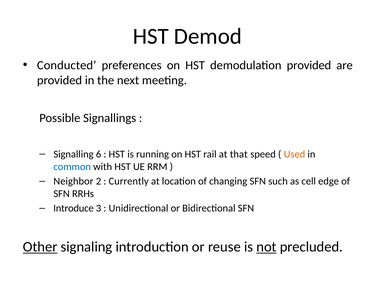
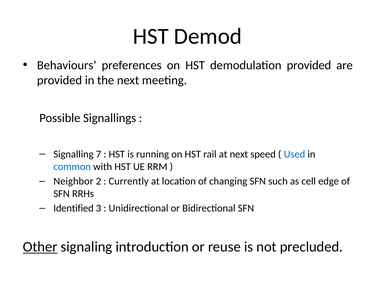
Conducted: Conducted -> Behaviours
6: 6 -> 7
at that: that -> next
Used colour: orange -> blue
Introduce: Introduce -> Identified
not underline: present -> none
